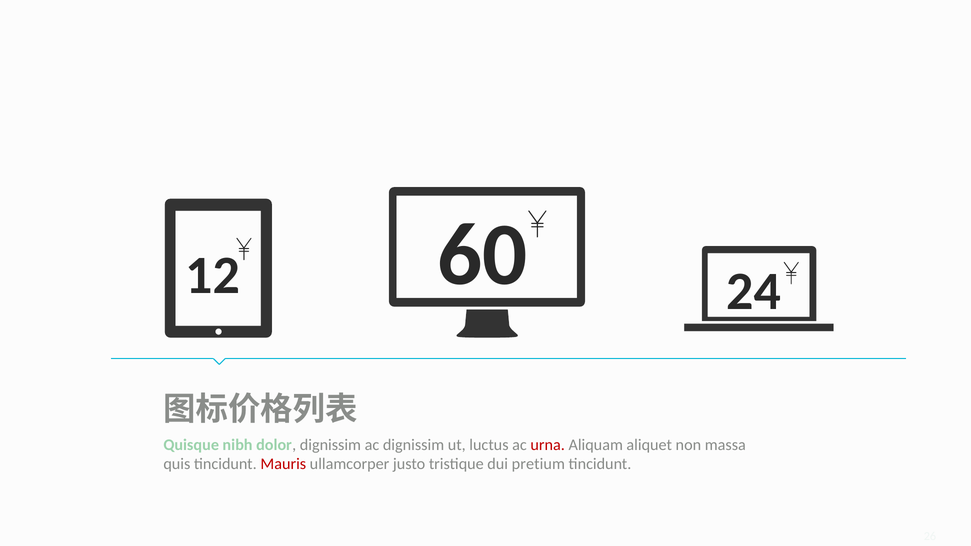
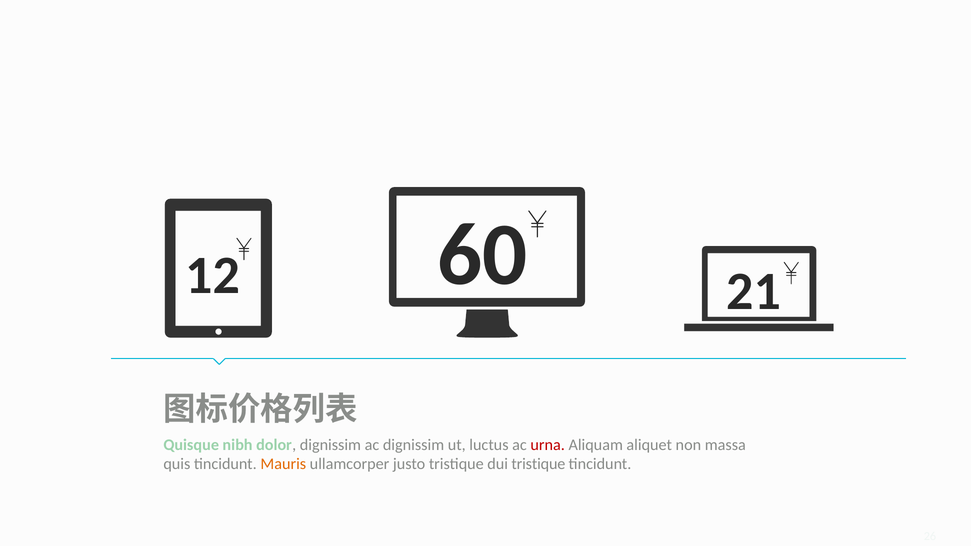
24: 24 -> 21
Mauris colour: red -> orange
dui pretium: pretium -> tristique
